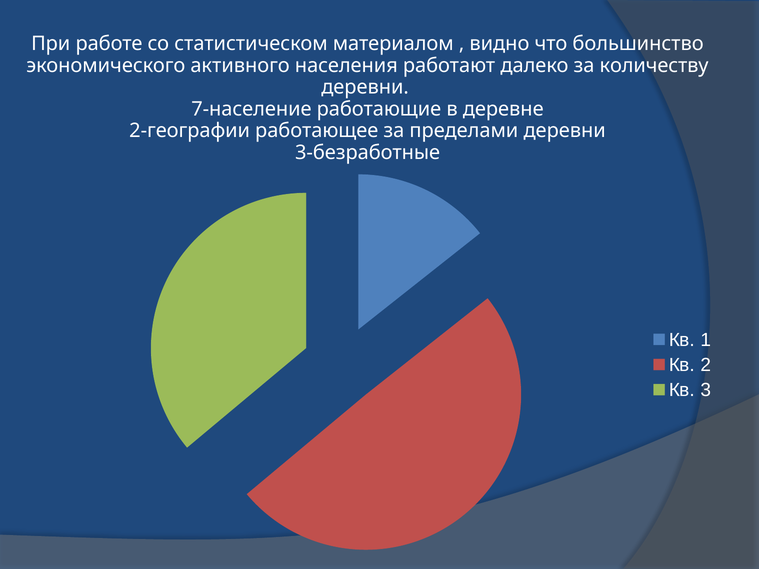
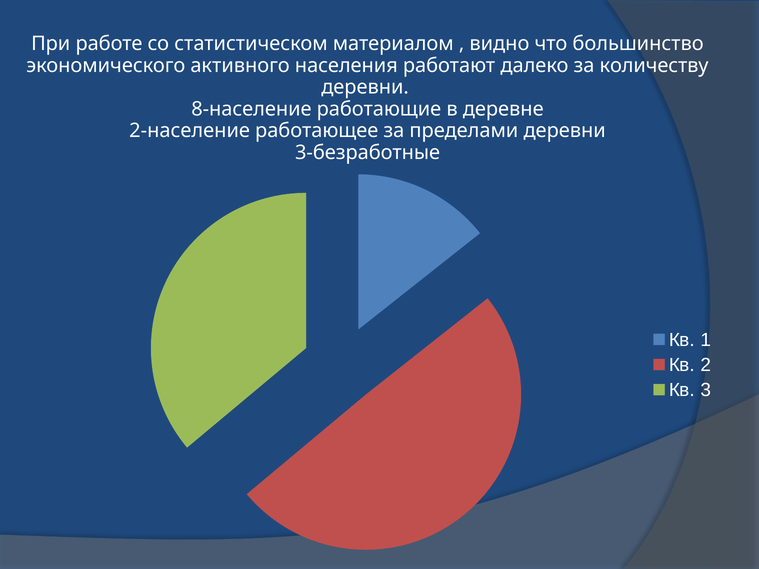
7-население: 7-население -> 8-население
2-географии: 2-географии -> 2-население
